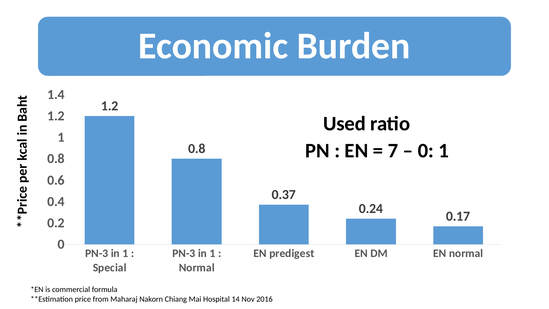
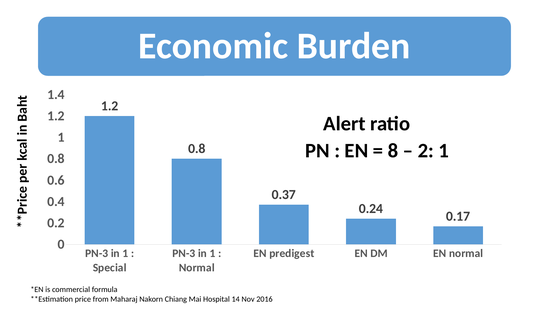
Used: Used -> Alert
7: 7 -> 8
0 at (426, 151): 0 -> 2
